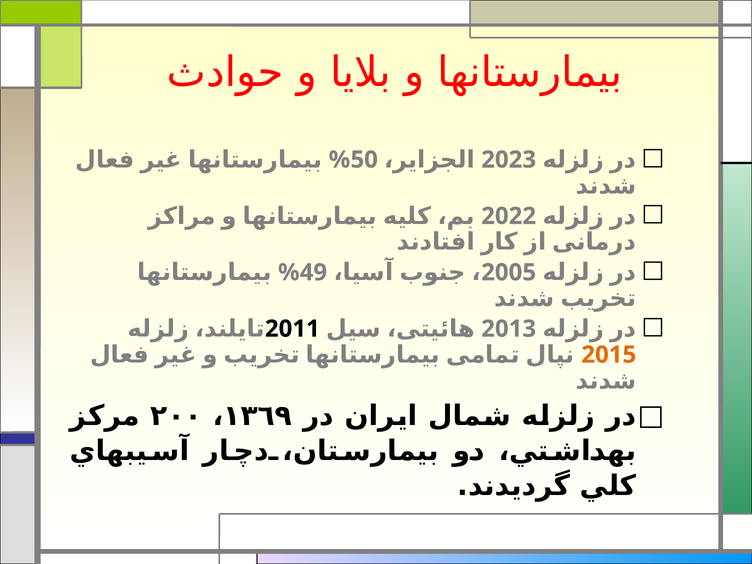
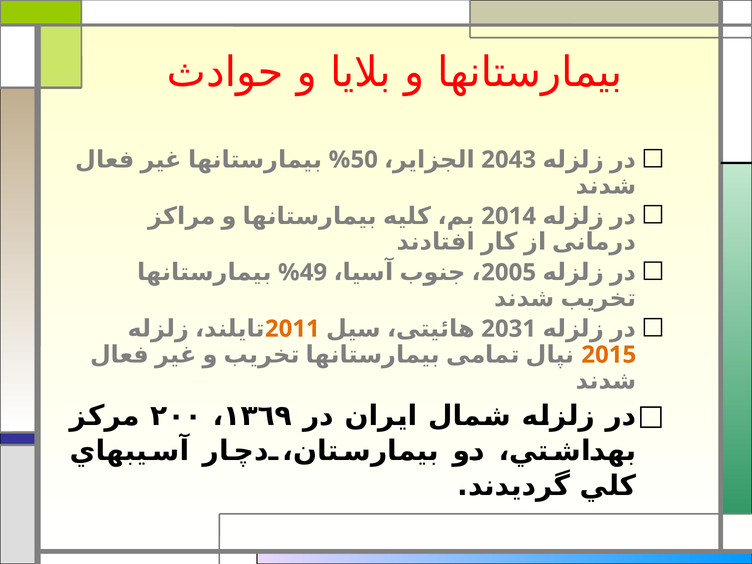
2023: 2023 -> 2043
2022: 2022 -> 2014
2011 colour: black -> orange
2013: 2013 -> 2031
